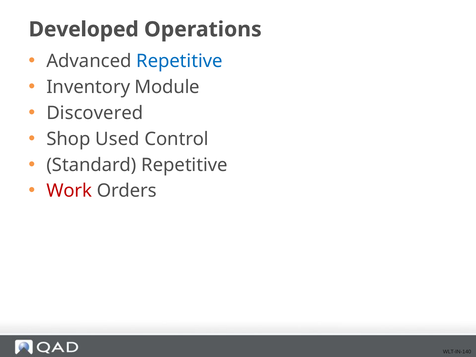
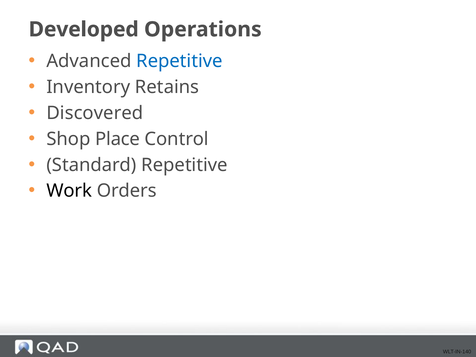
Module: Module -> Retains
Used: Used -> Place
Work colour: red -> black
